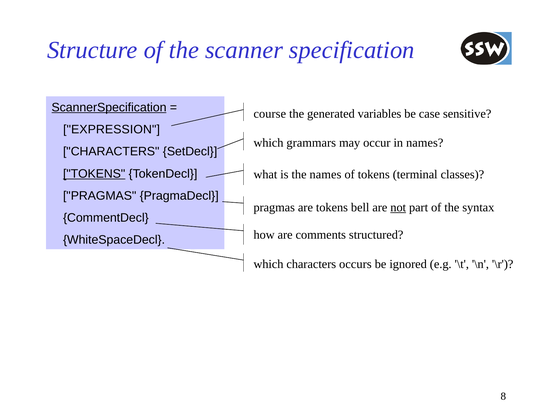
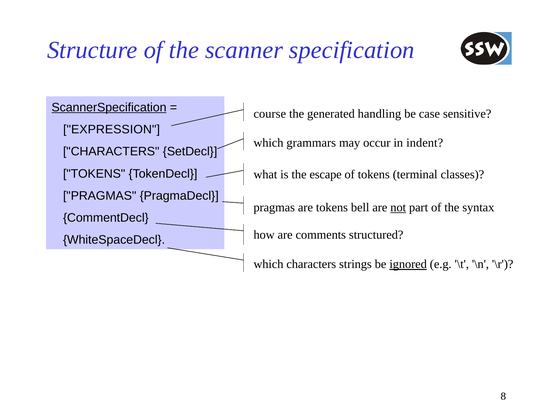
variables: variables -> handling
in names: names -> indent
TOKENS at (94, 174) underline: present -> none
the names: names -> escape
occurs: occurs -> strings
ignored underline: none -> present
